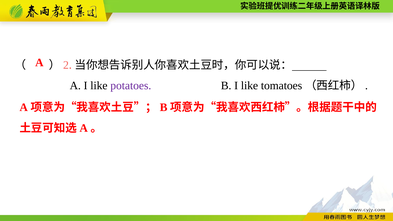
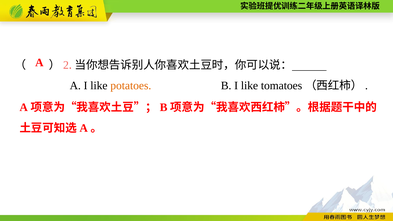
potatoes colour: purple -> orange
